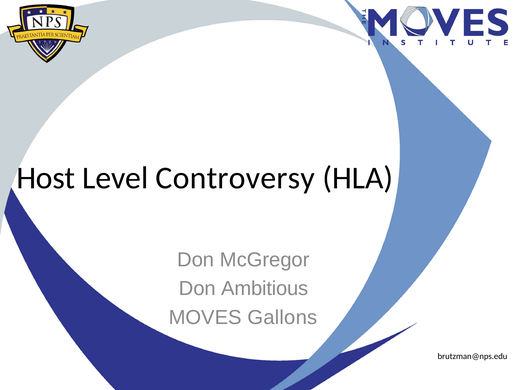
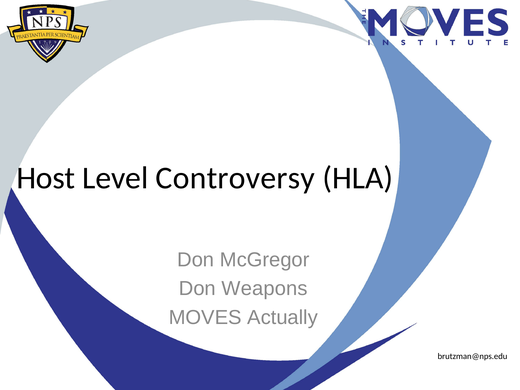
Ambitious: Ambitious -> Weapons
Gallons: Gallons -> Actually
